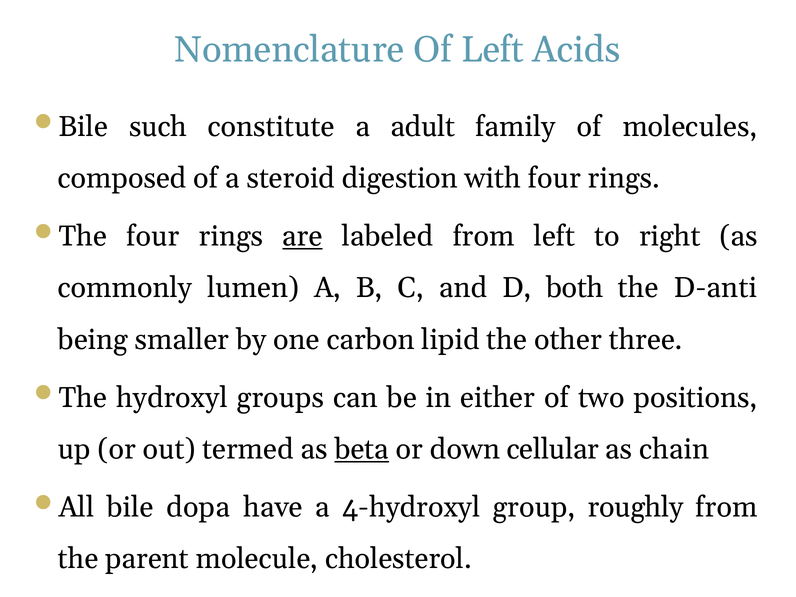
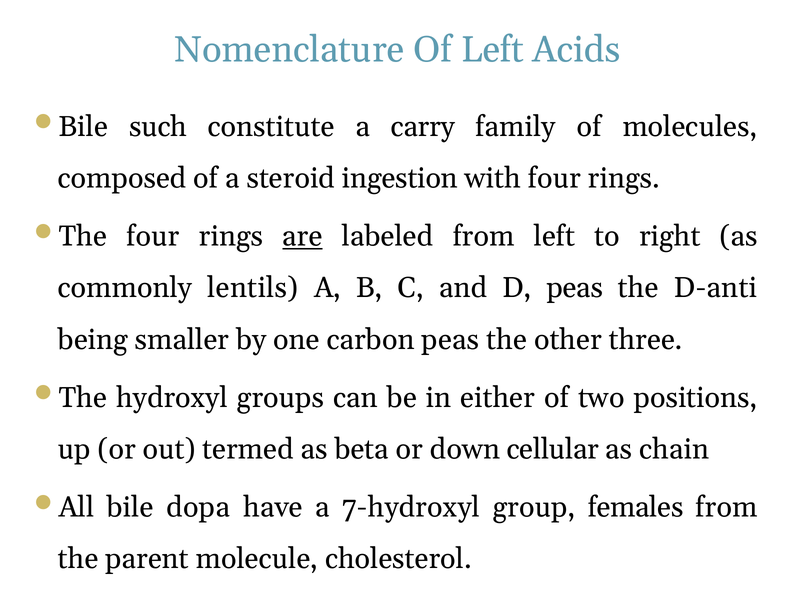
adult: adult -> carry
digestion: digestion -> ingestion
lumen: lumen -> lentils
D both: both -> peas
carbon lipid: lipid -> peas
beta underline: present -> none
4-hydroxyl: 4-hydroxyl -> 7-hydroxyl
roughly: roughly -> females
